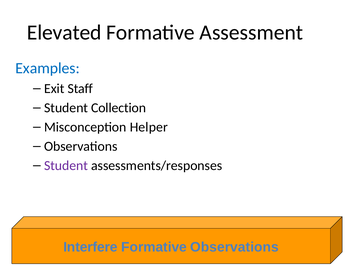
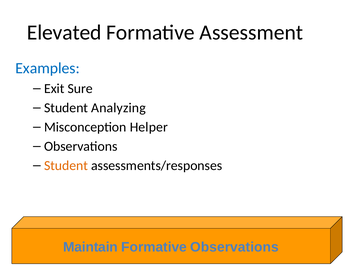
Staff: Staff -> Sure
Collection: Collection -> Analyzing
Student at (66, 166) colour: purple -> orange
Interfere: Interfere -> Maintain
